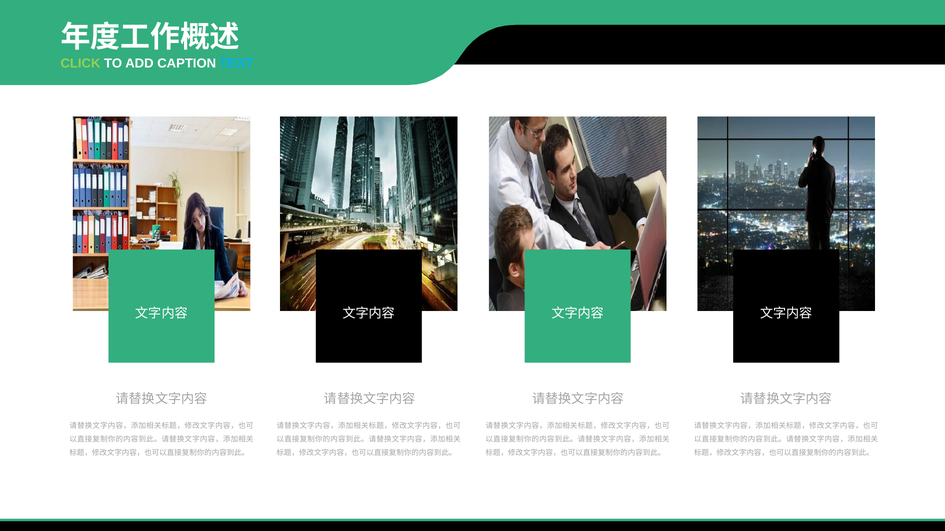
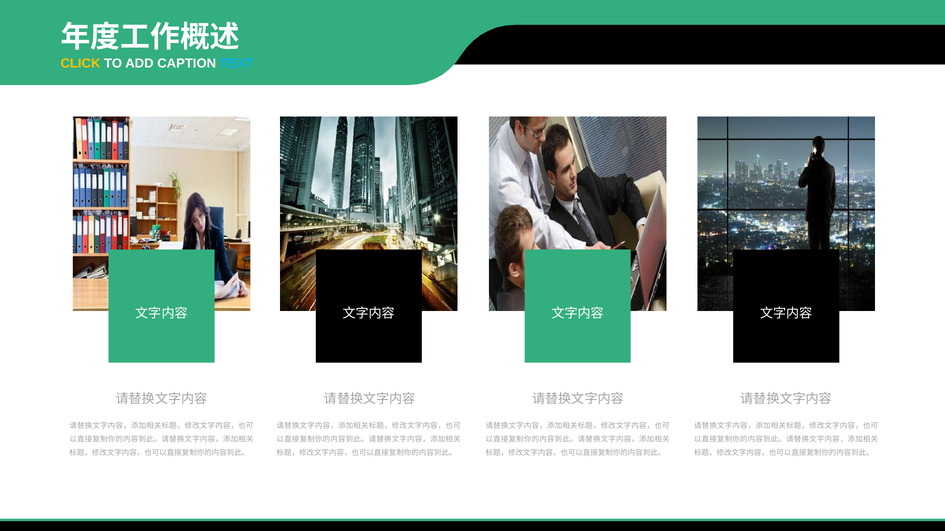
CLICK colour: light green -> yellow
